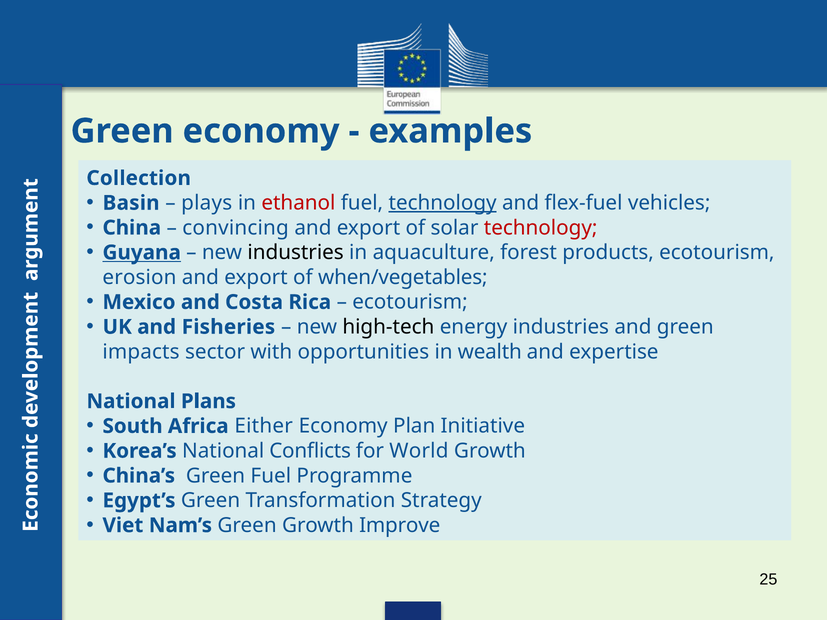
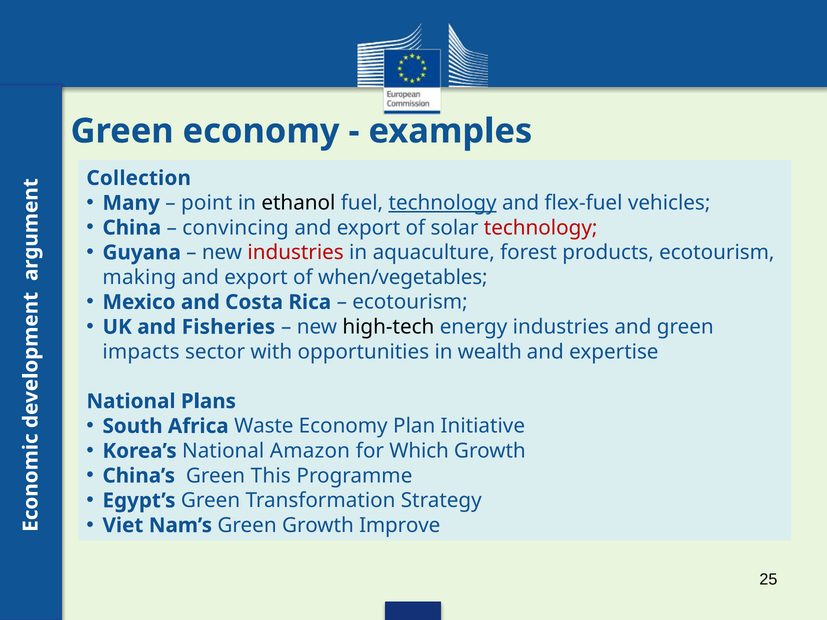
Basin: Basin -> Many
plays: plays -> point
ethanol colour: red -> black
Guyana underline: present -> none
industries at (296, 253) colour: black -> red
erosion: erosion -> making
Either: Either -> Waste
Conflicts: Conflicts -> Amazon
World: World -> Which
Green Fuel: Fuel -> This
